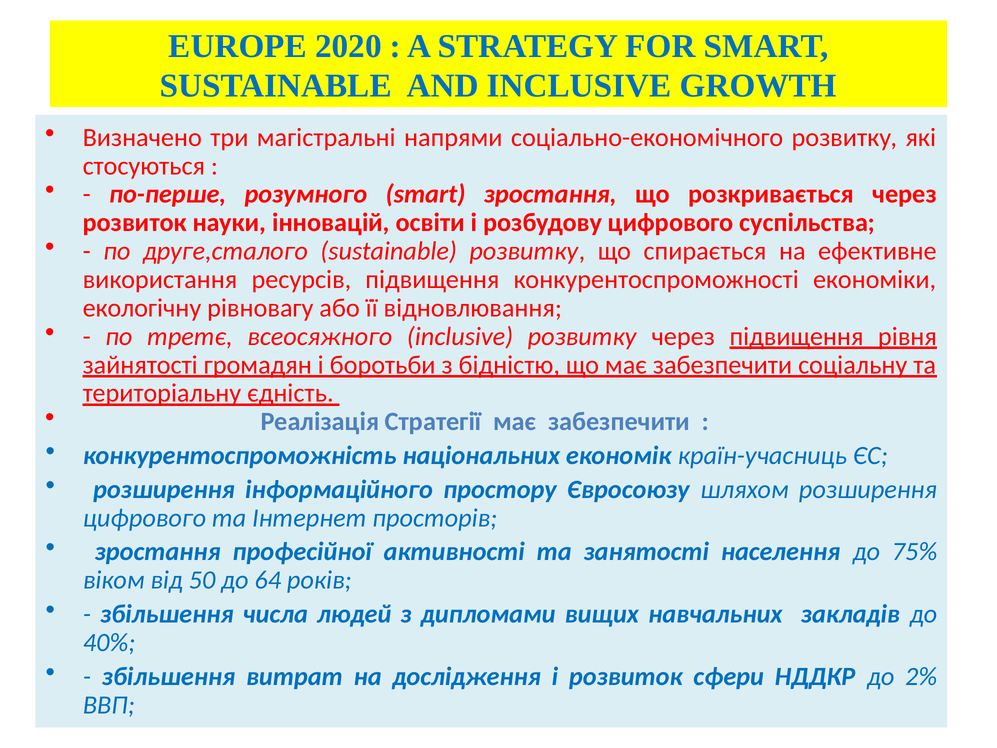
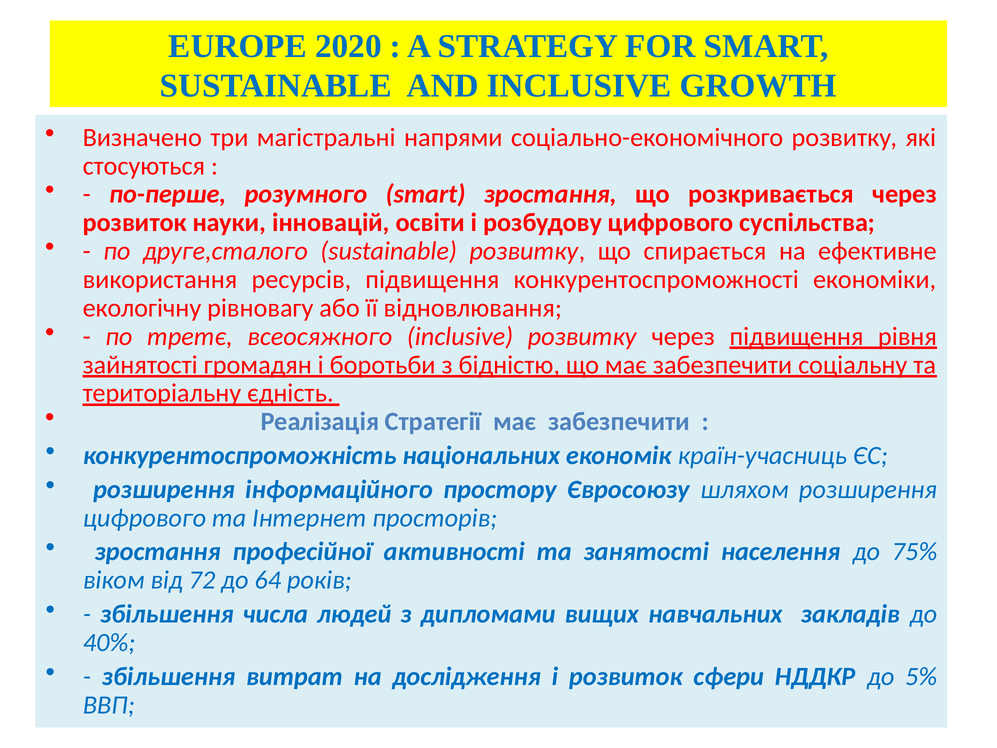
50: 50 -> 72
2%: 2% -> 5%
